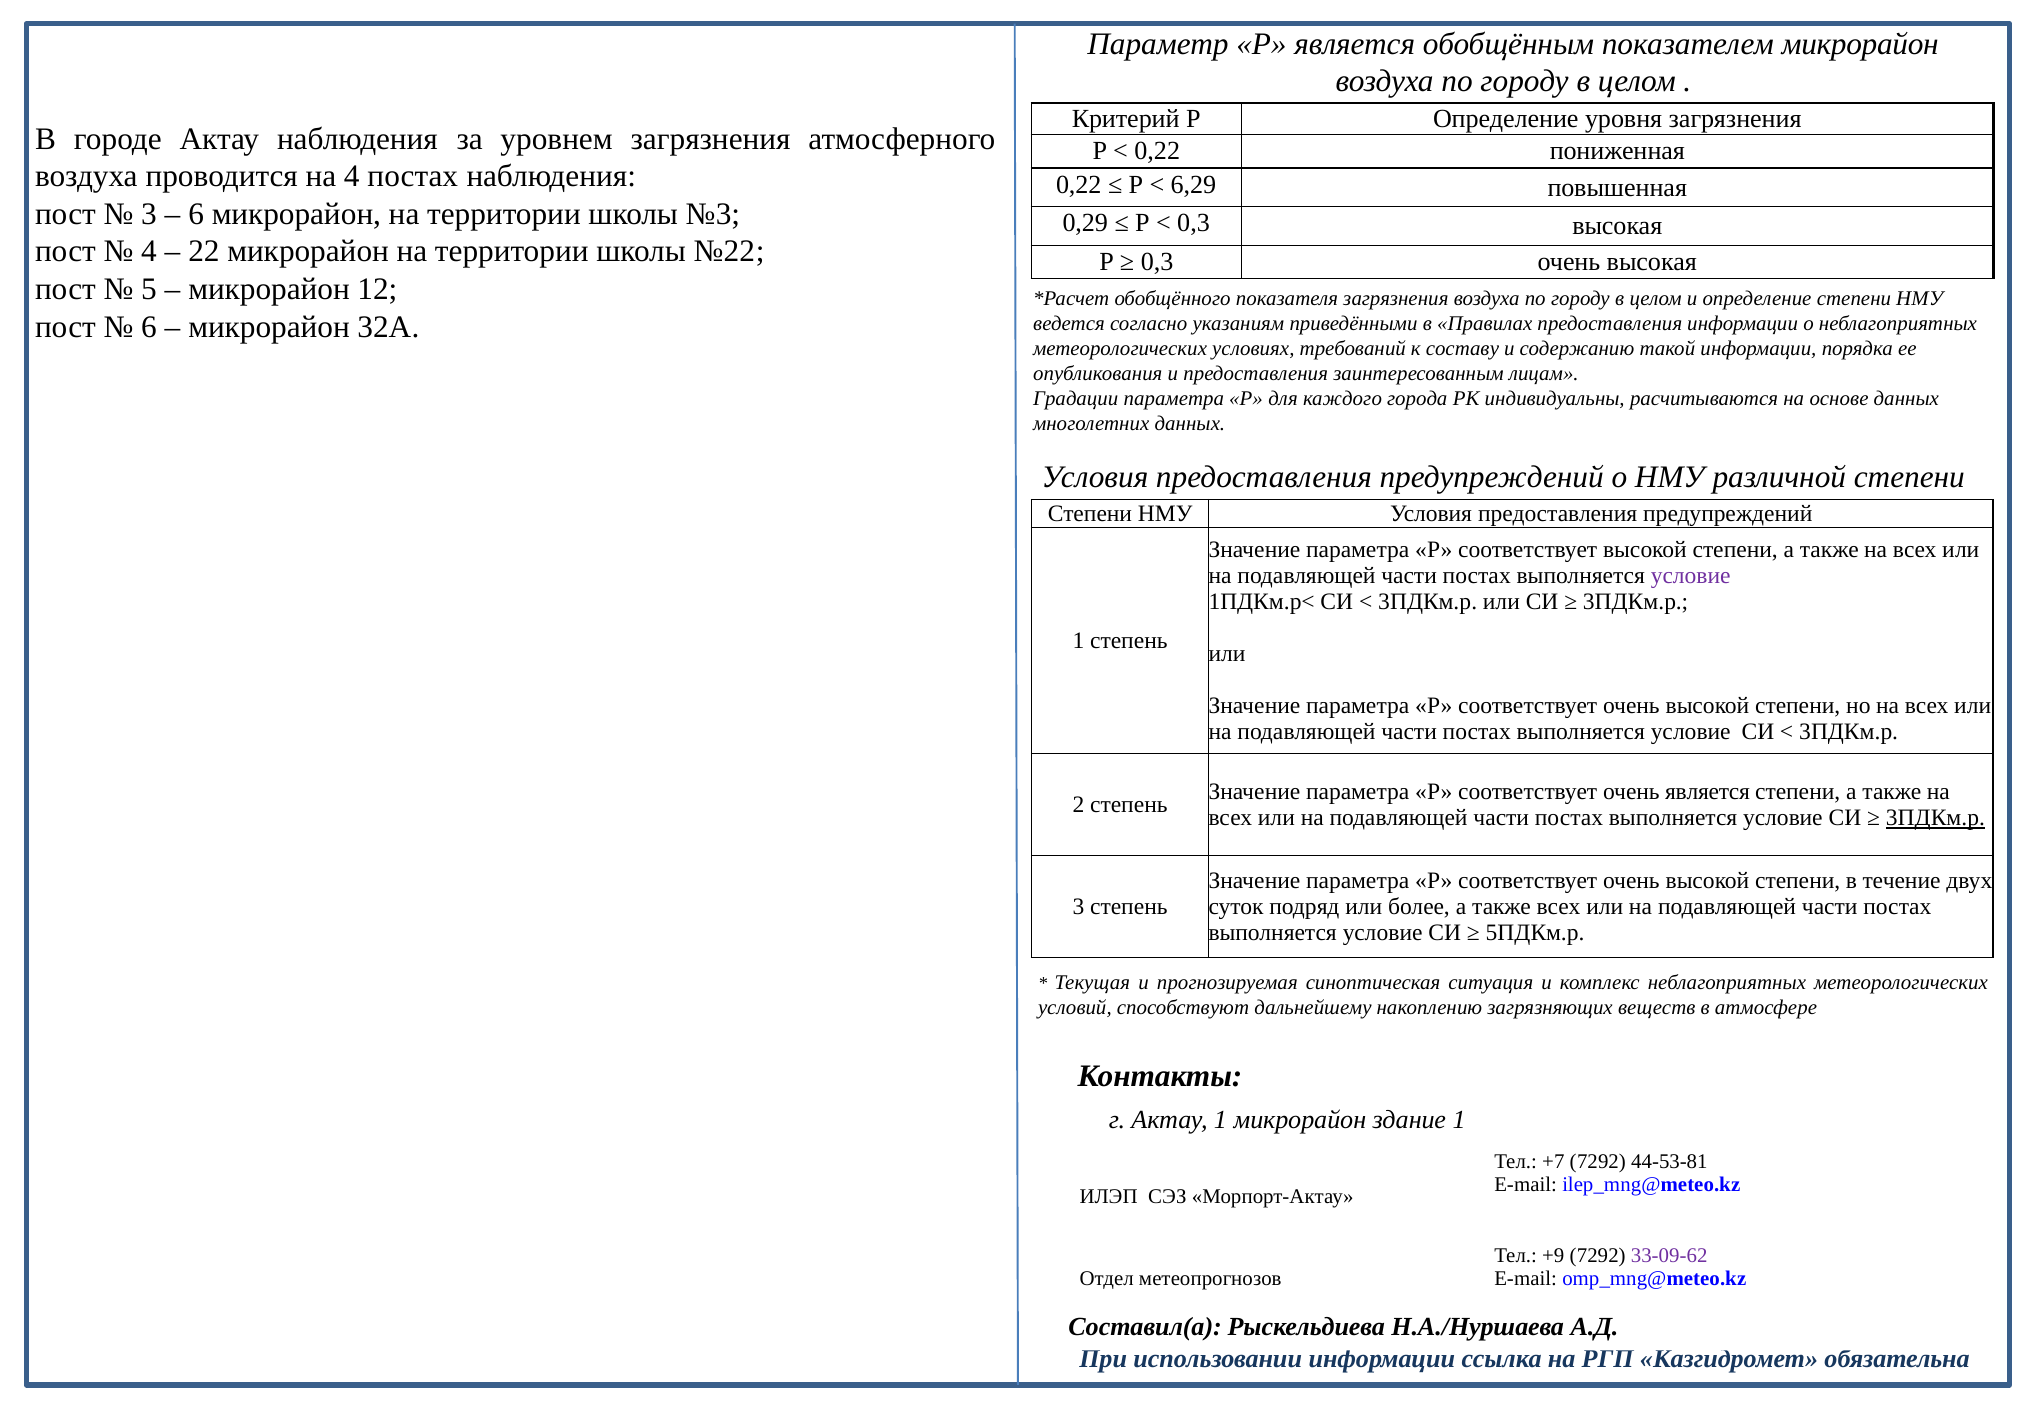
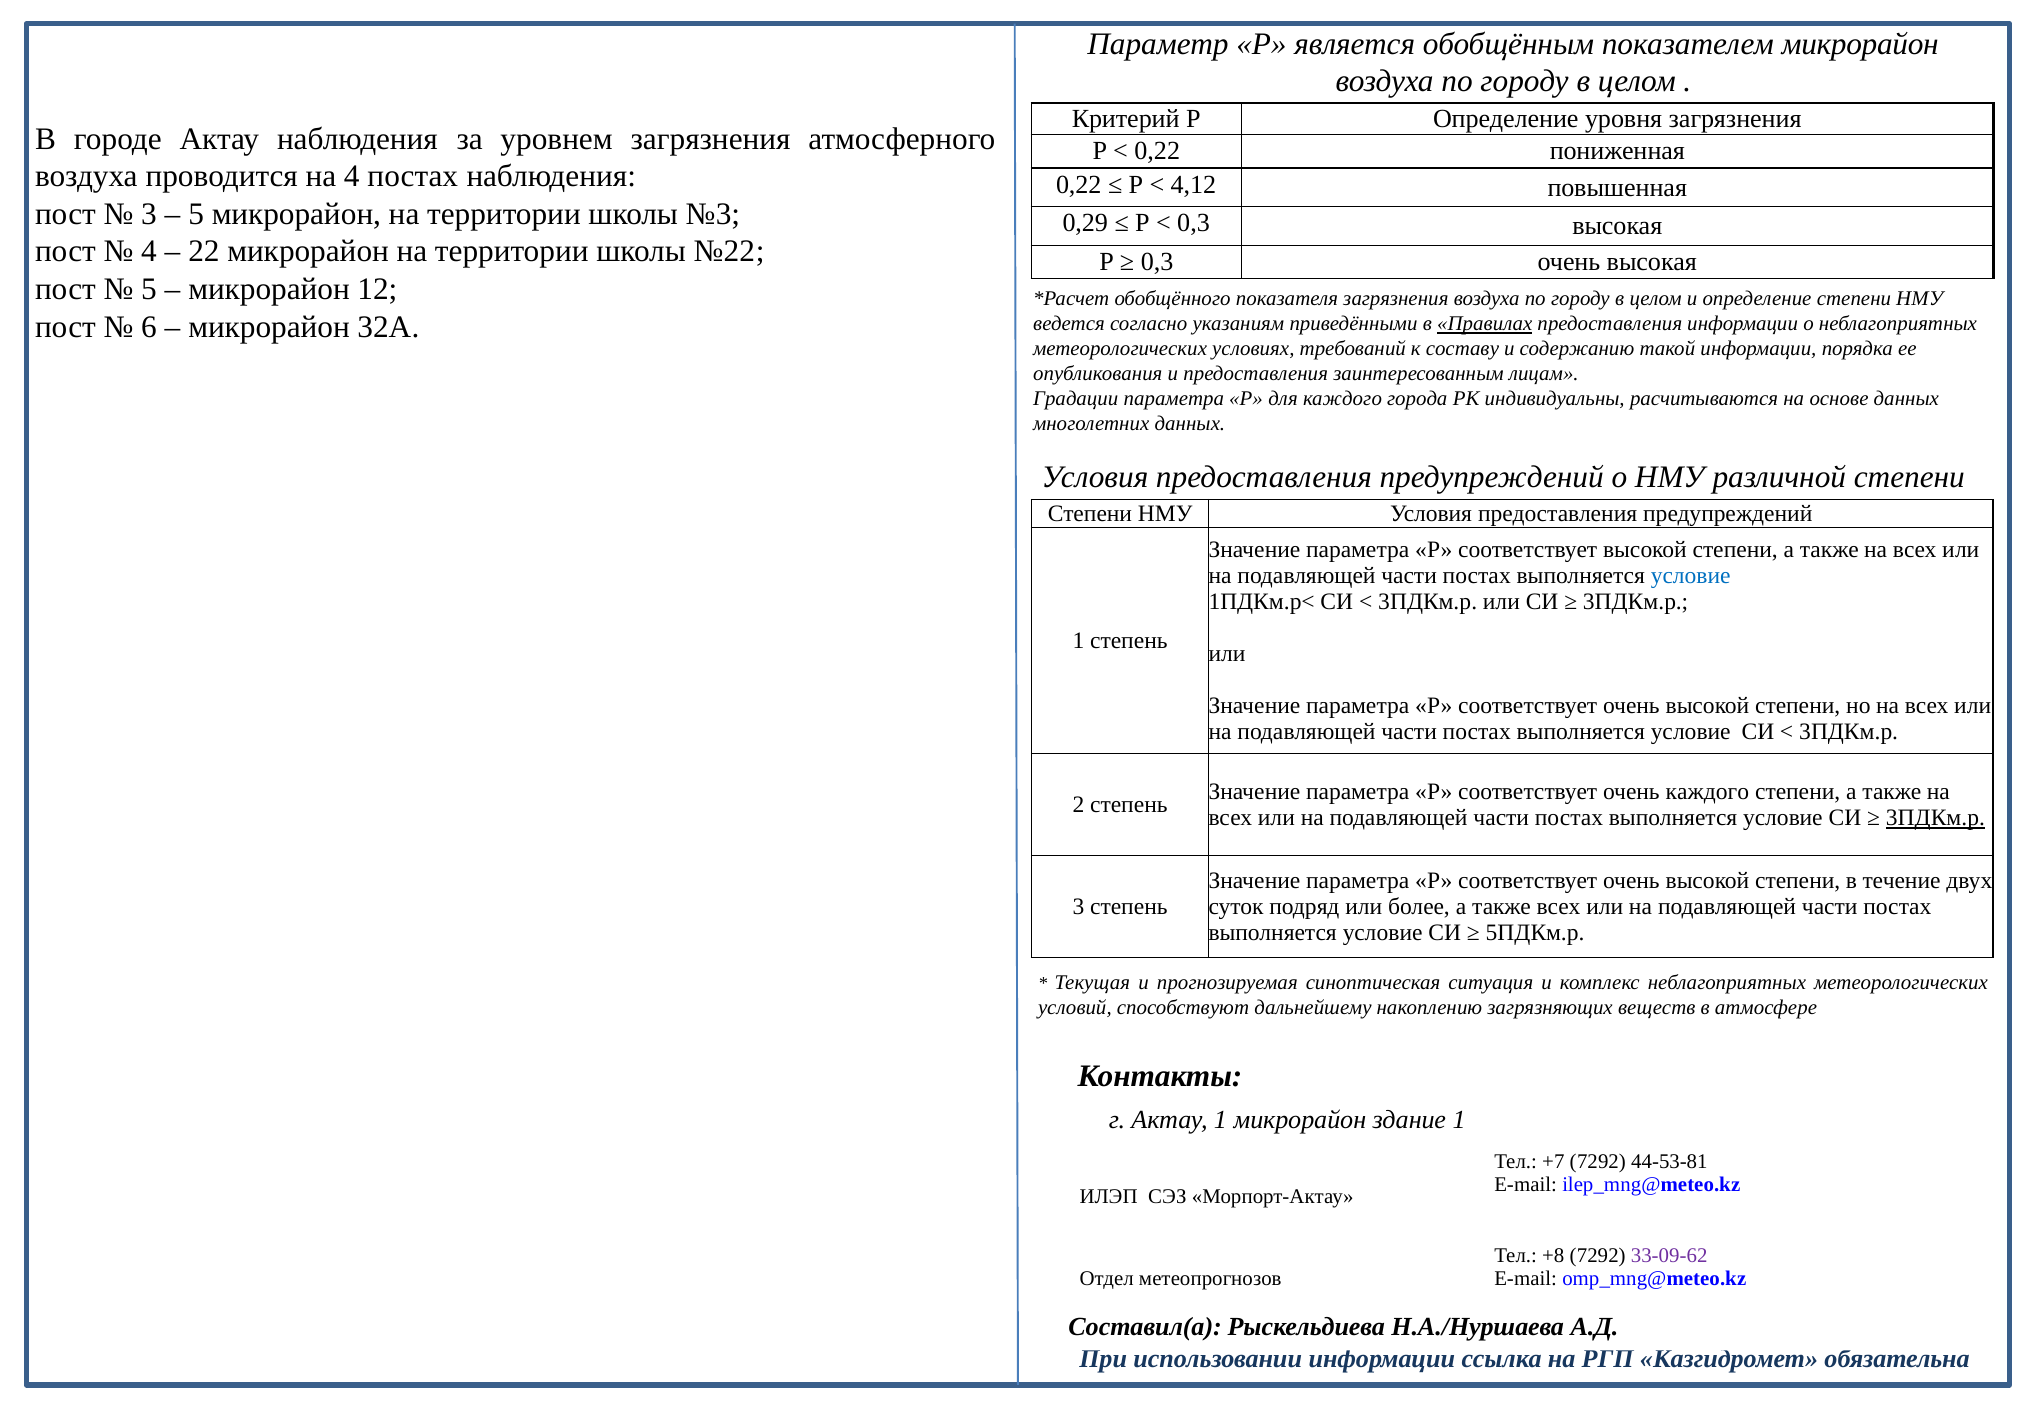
6,29: 6,29 -> 4,12
6 at (196, 214): 6 -> 5
Правилах underline: none -> present
условие at (1691, 576) colour: purple -> blue
очень является: является -> каждого
+9: +9 -> +8
